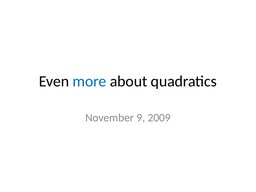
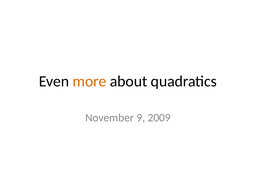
more colour: blue -> orange
